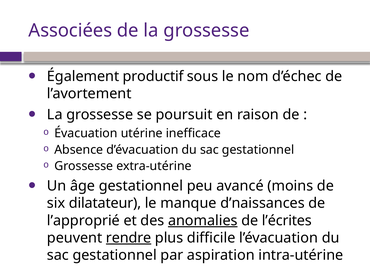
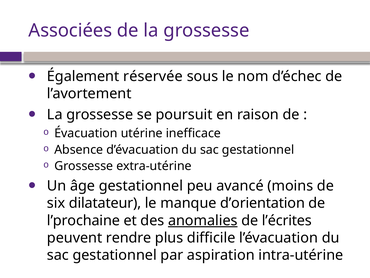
productif: productif -> réservée
d’naissances: d’naissances -> d’orientation
l’approprié: l’approprié -> l’prochaine
rendre underline: present -> none
